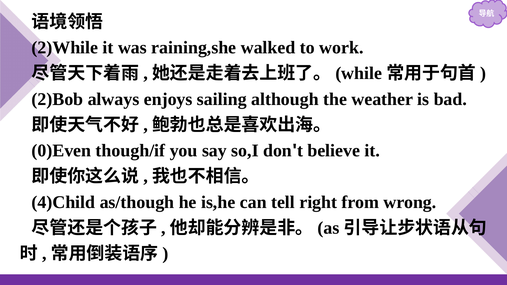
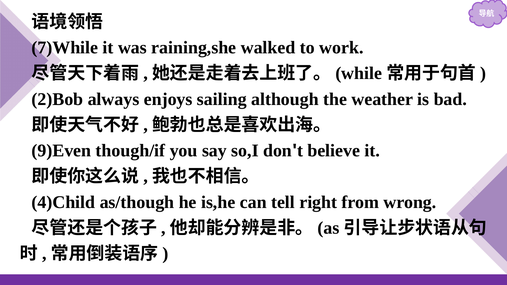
2)While: 2)While -> 7)While
0)Even: 0)Even -> 9)Even
